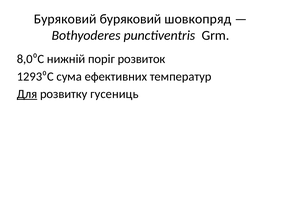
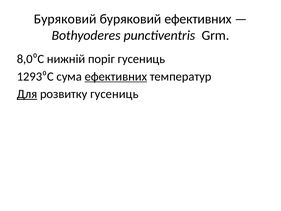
буряковий шовкопряд: шовкопряд -> ефективних
поріг розвиток: розвиток -> гусениць
ефективних at (116, 76) underline: none -> present
